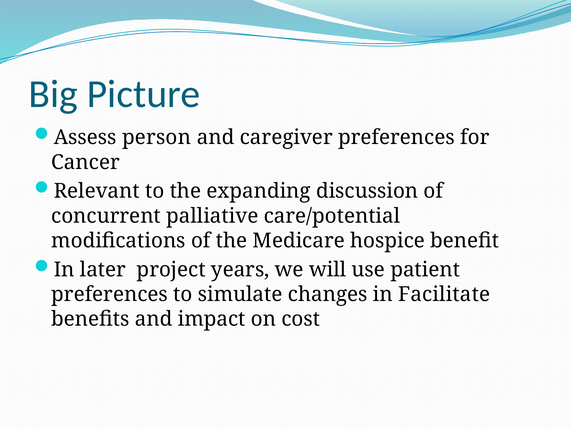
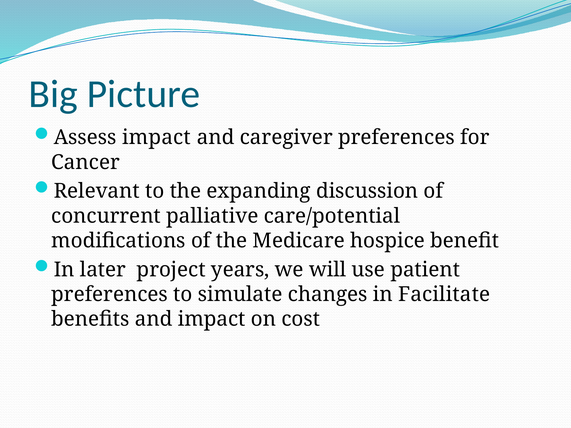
Assess person: person -> impact
